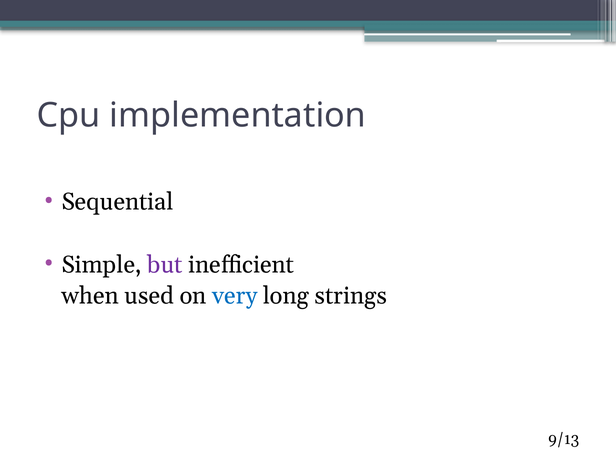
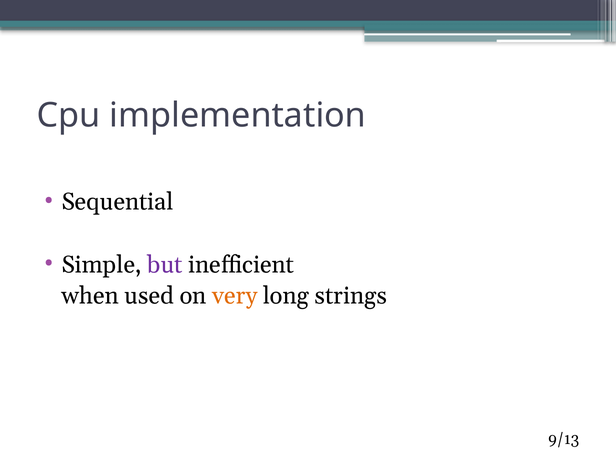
very colour: blue -> orange
